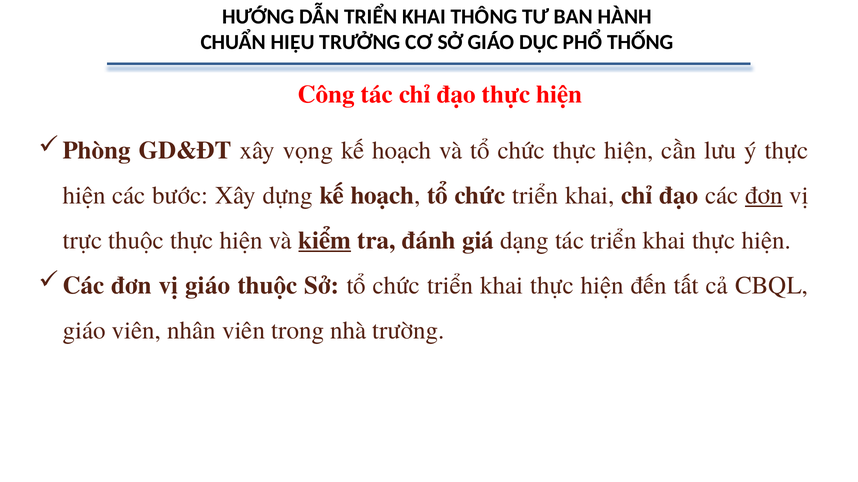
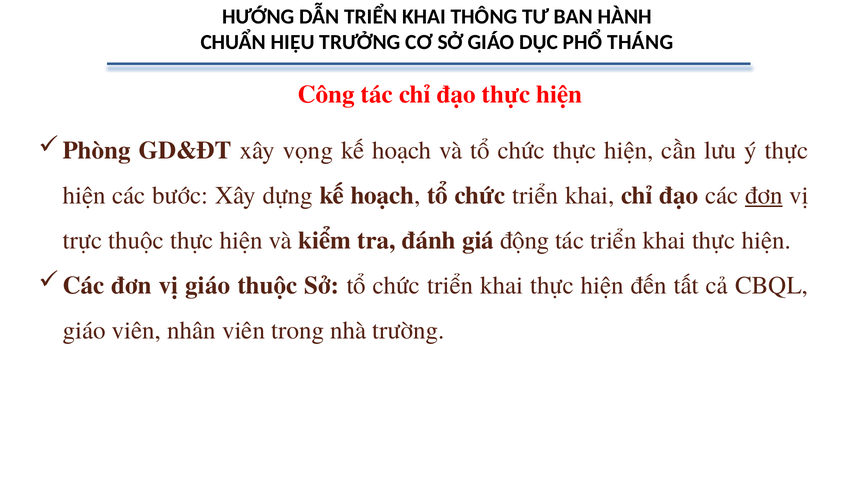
THỐNG: THỐNG -> THÁNG
kiểm underline: present -> none
dạng: dạng -> động
